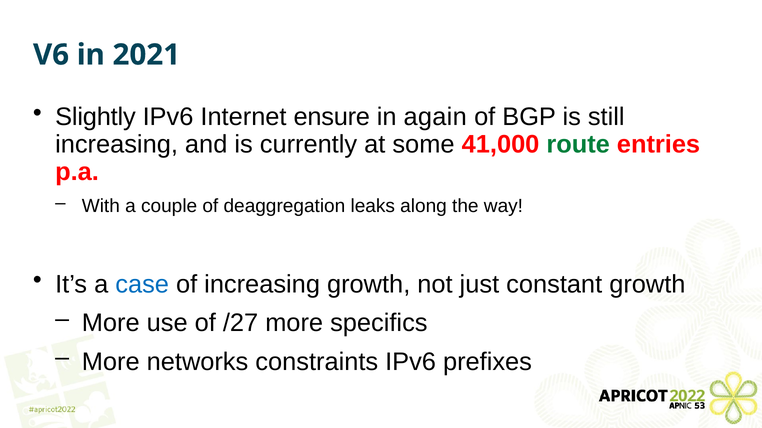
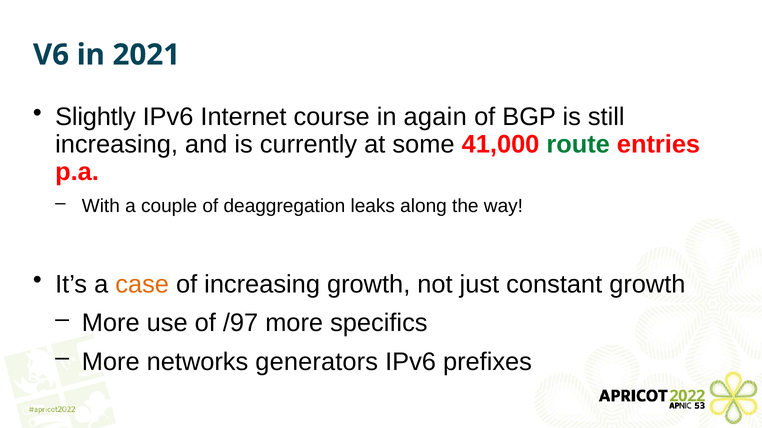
ensure: ensure -> course
case colour: blue -> orange
/27: /27 -> /97
constraints: constraints -> generators
